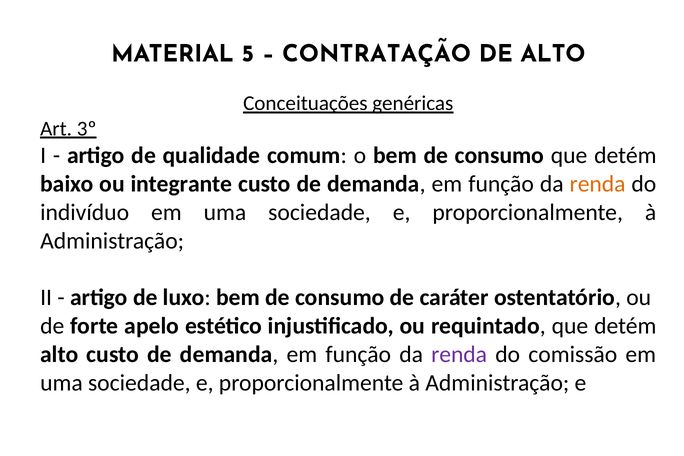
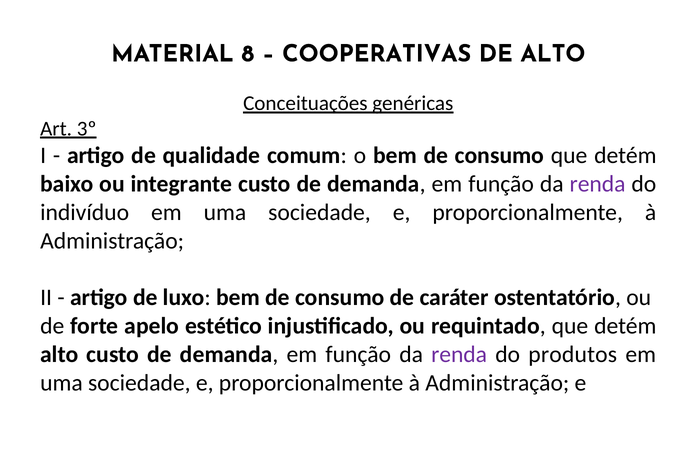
5: 5 -> 8
CONTRATAÇÃO: CONTRATAÇÃO -> COOPERATIVAS
renda at (598, 184) colour: orange -> purple
comissão: comissão -> produtos
